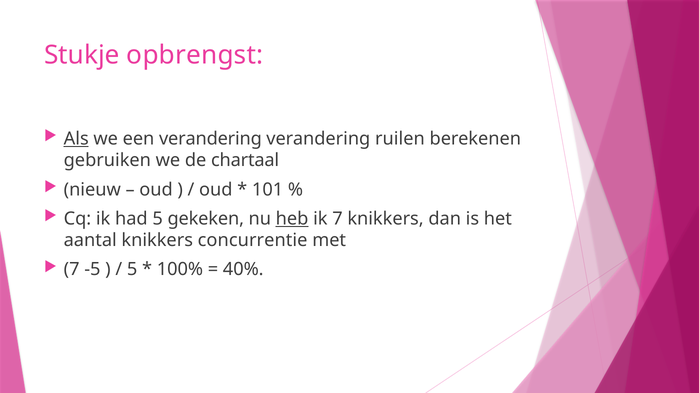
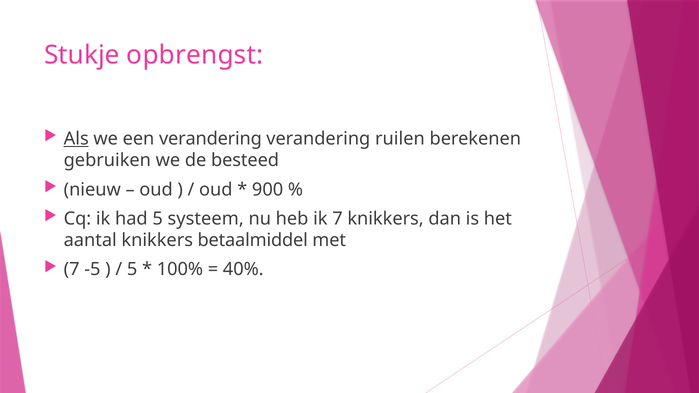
chartaal: chartaal -> besteed
101: 101 -> 900
gekeken: gekeken -> systeem
heb underline: present -> none
concurrentie: concurrentie -> betaalmiddel
